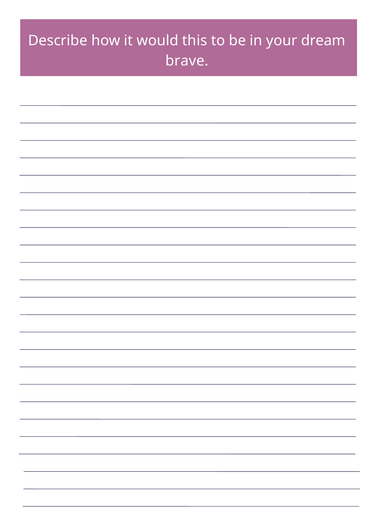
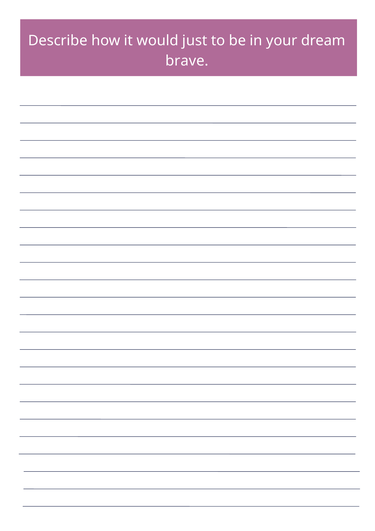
this: this -> just
